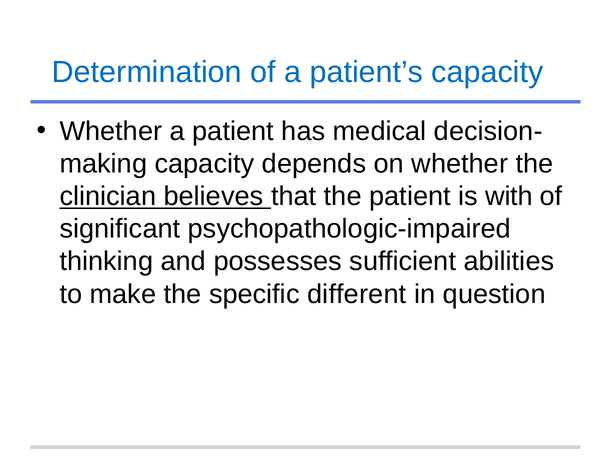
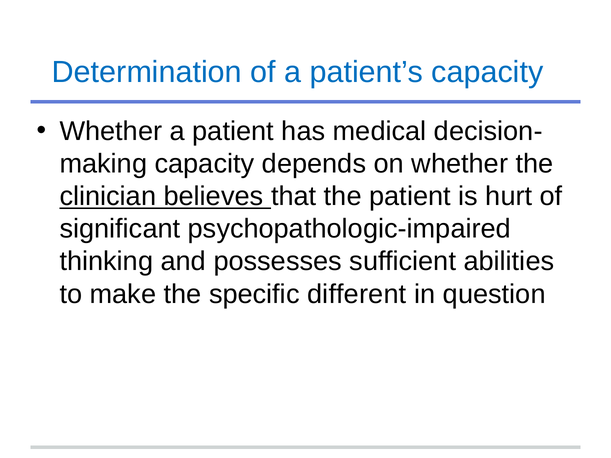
with: with -> hurt
